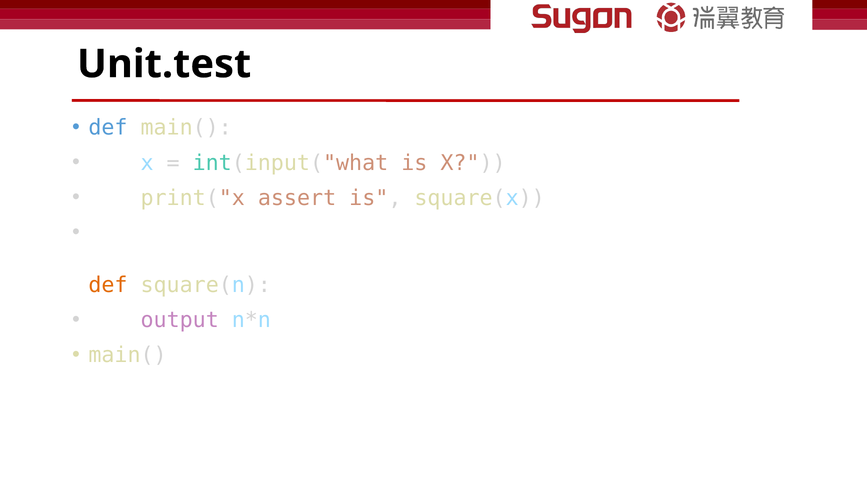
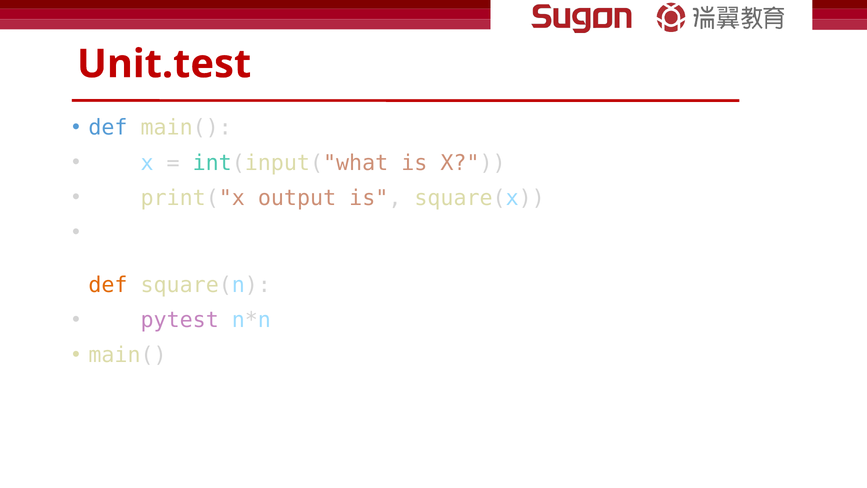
Unit.test colour: black -> red
assert: assert -> output
output: output -> pytest
